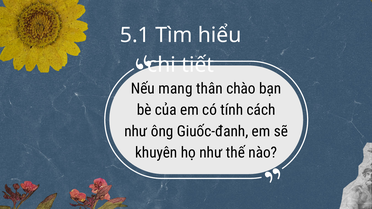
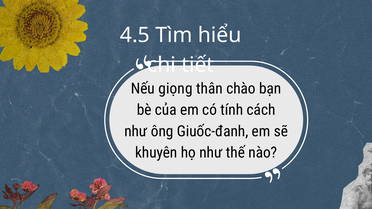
5.1: 5.1 -> 4.5
mang: mang -> giọng
